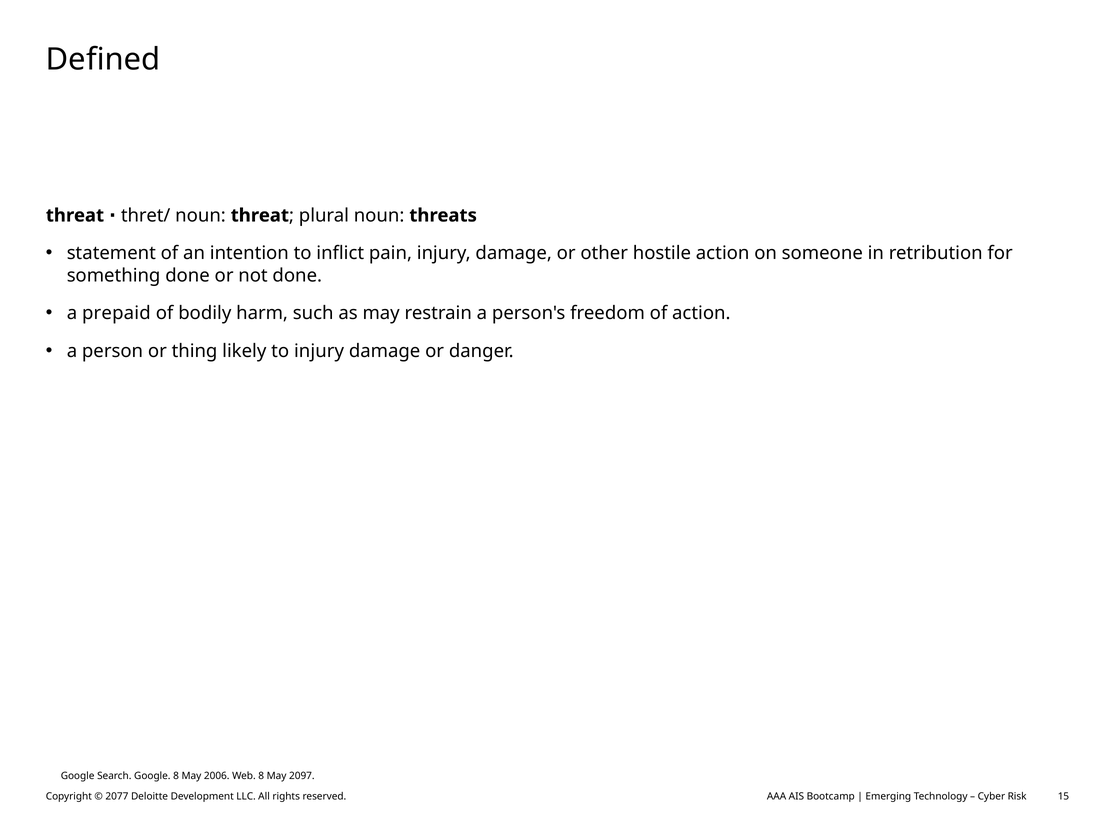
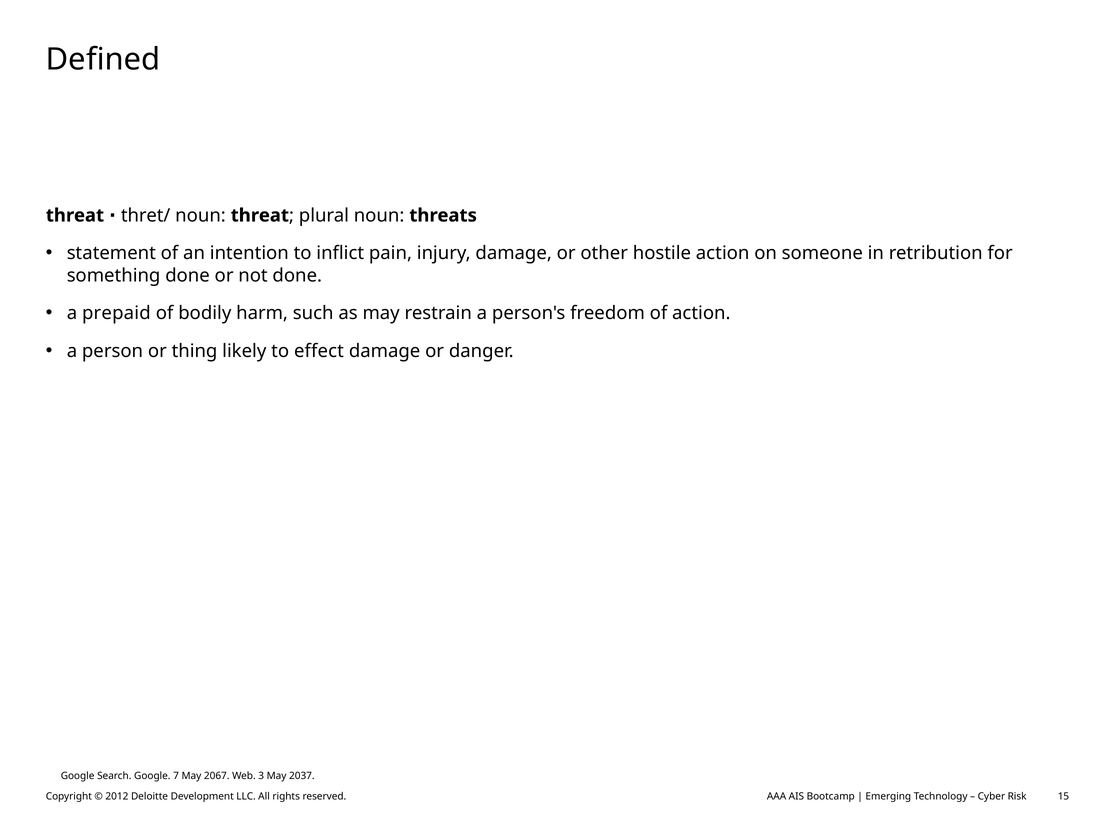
to injury: injury -> effect
Google 8: 8 -> 7
2006: 2006 -> 2067
Web 8: 8 -> 3
2097: 2097 -> 2037
2077: 2077 -> 2012
